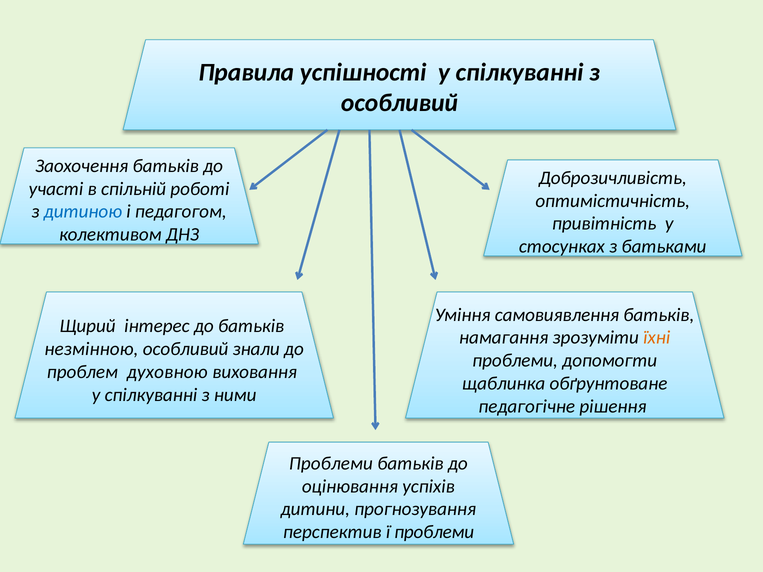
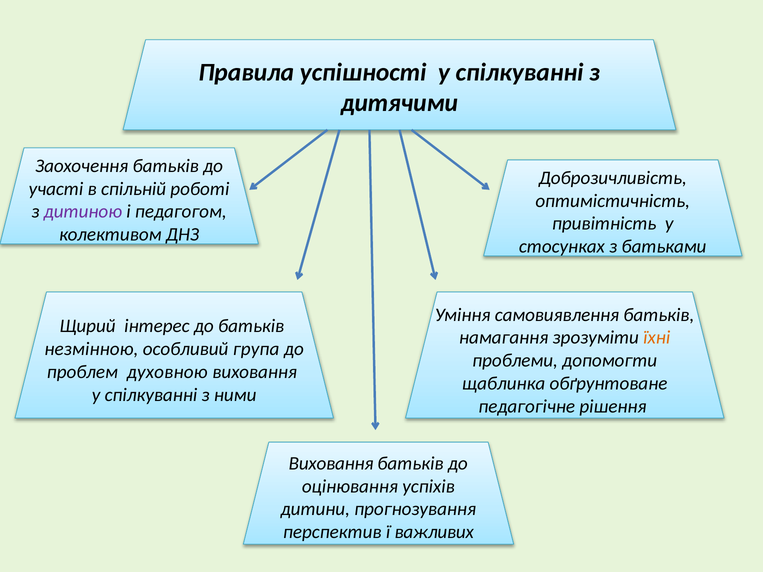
особливий at (399, 103): особливий -> дитячими
дитиною colour: blue -> purple
знали: знали -> група
Проблеми at (331, 464): Проблеми -> Виховання
ї проблеми: проблеми -> важливих
